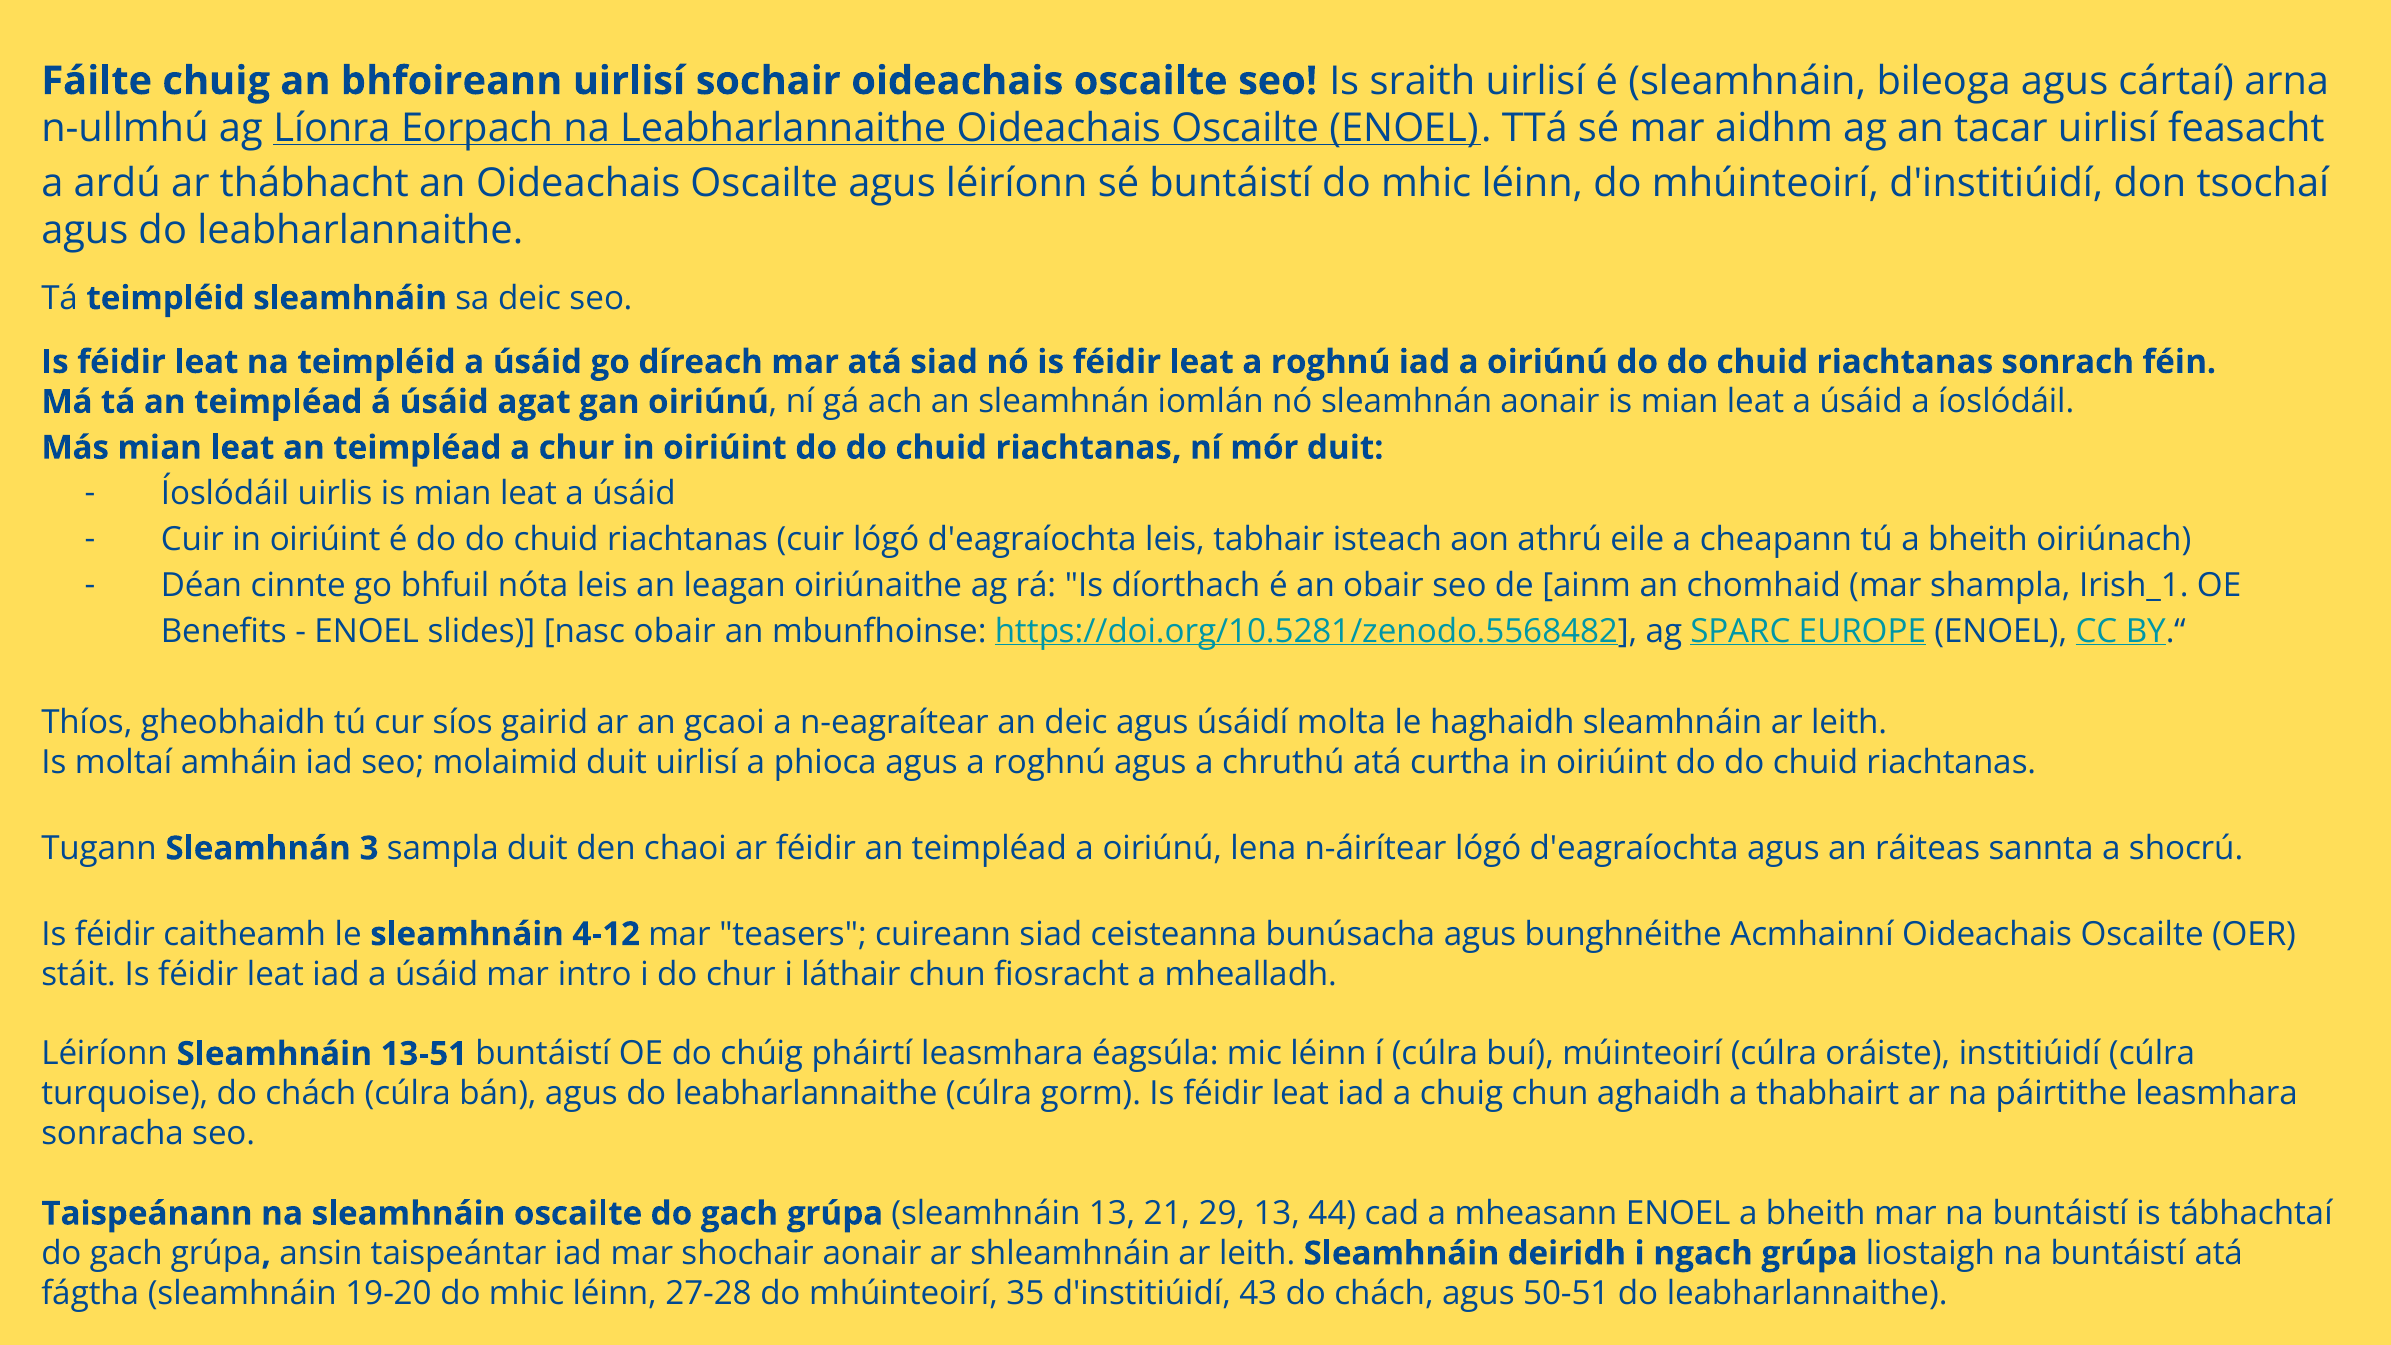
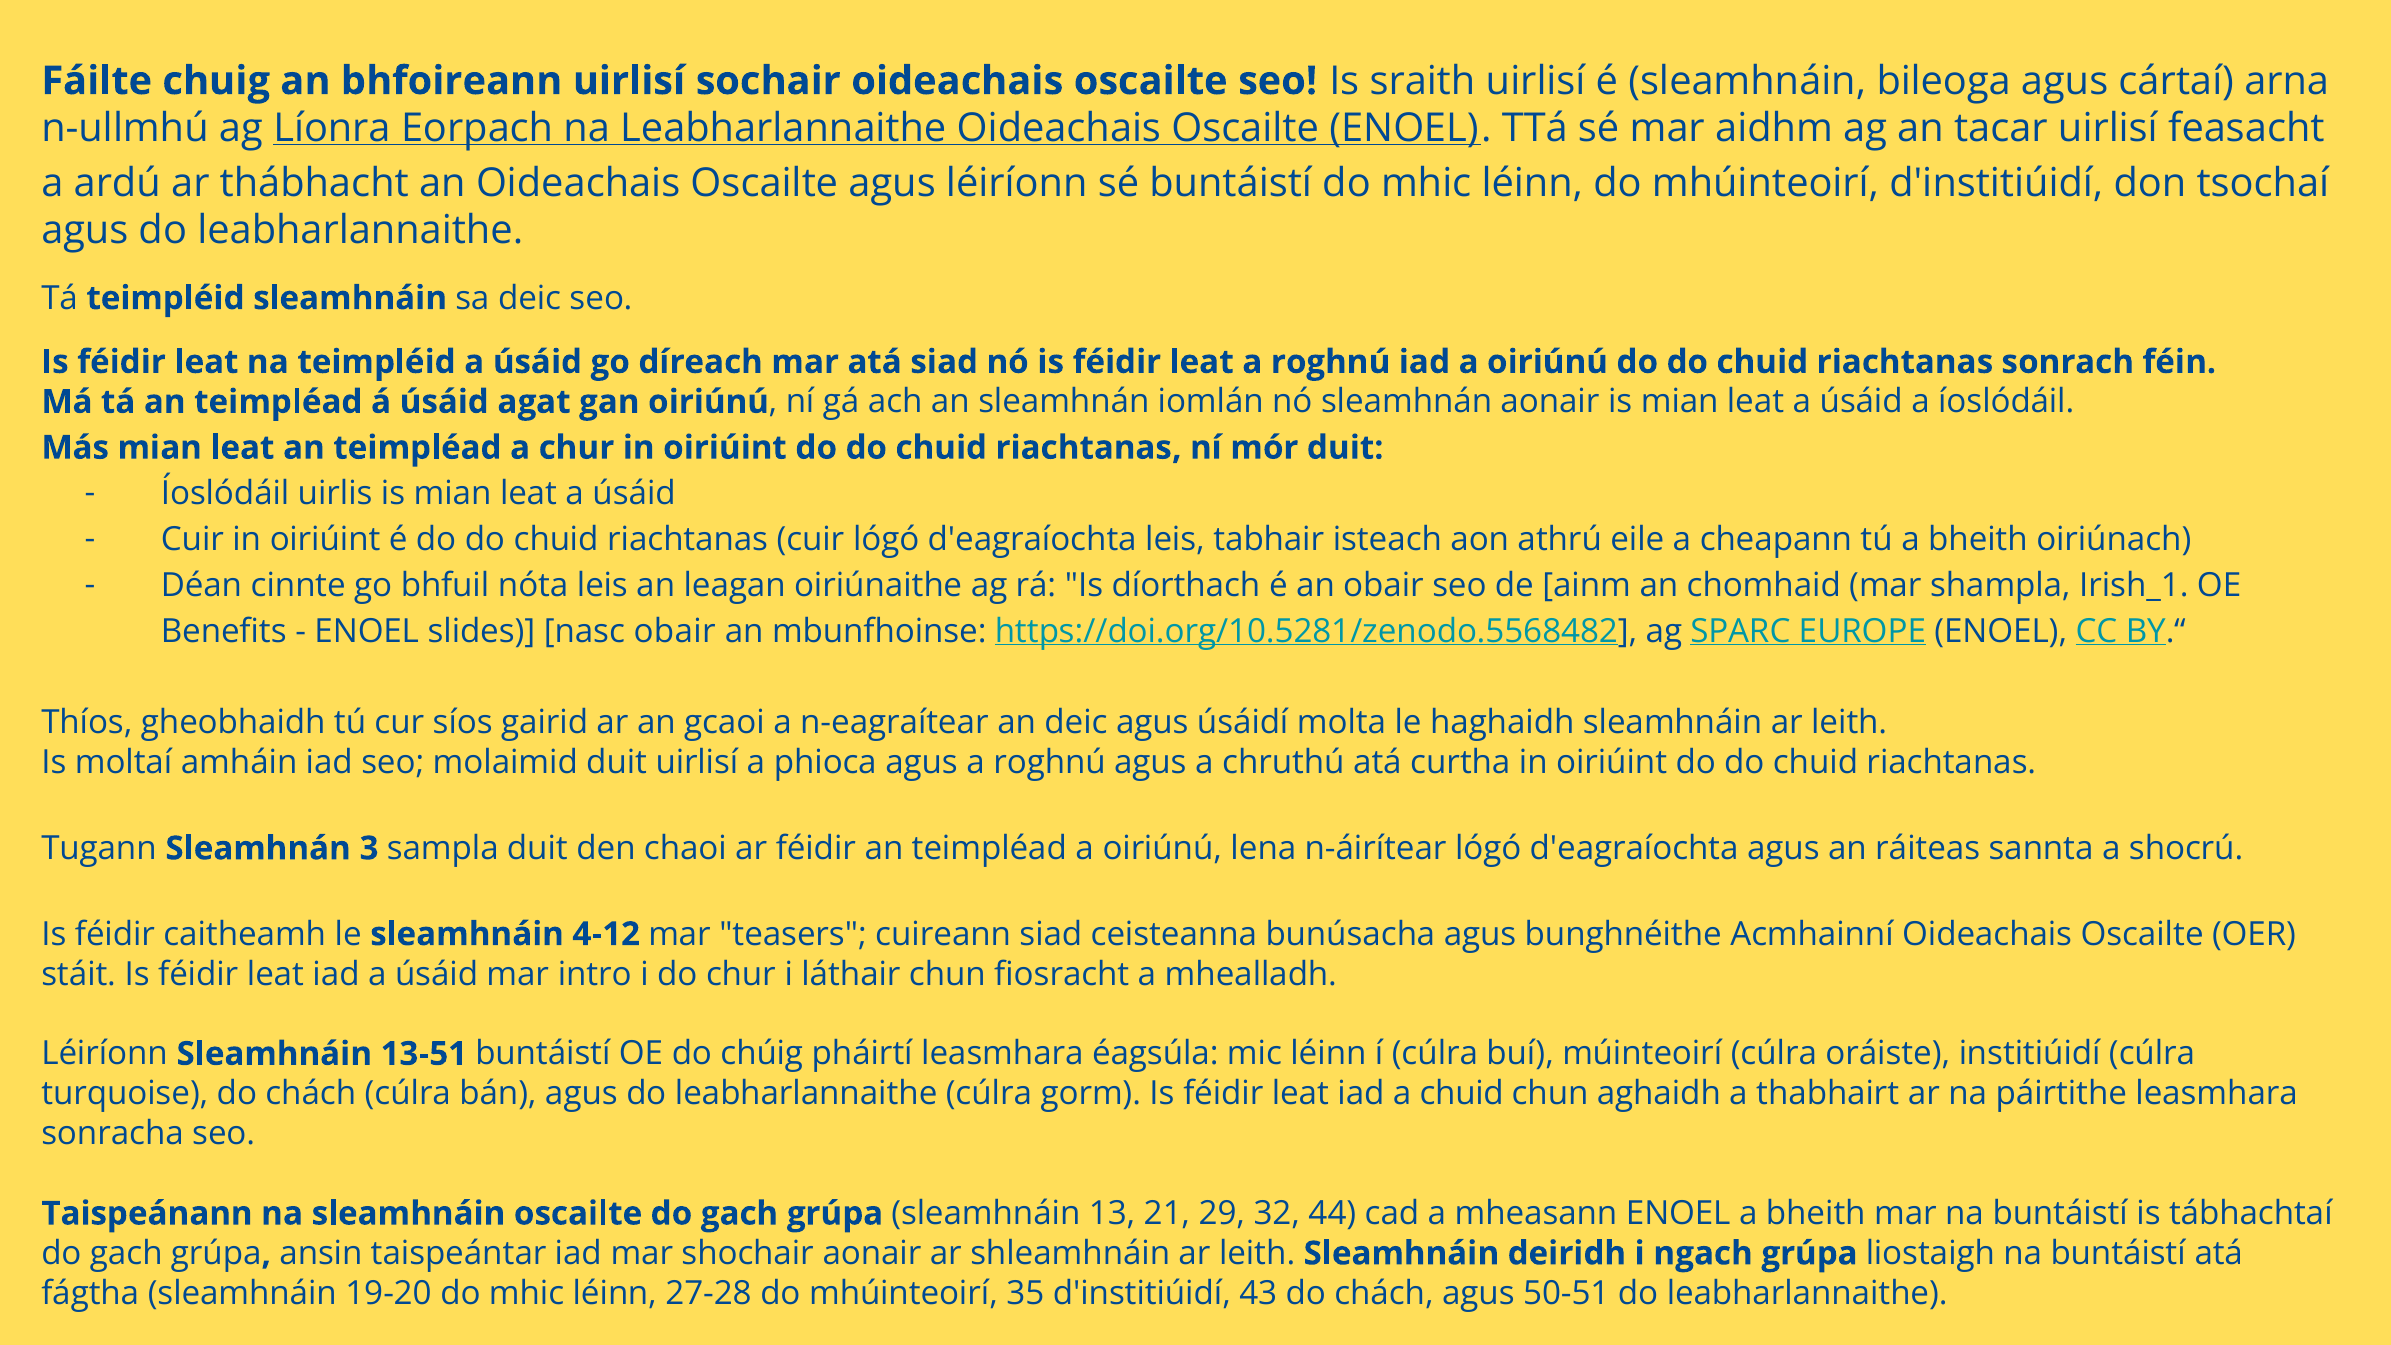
a chuig: chuig -> chuid
29 13: 13 -> 32
